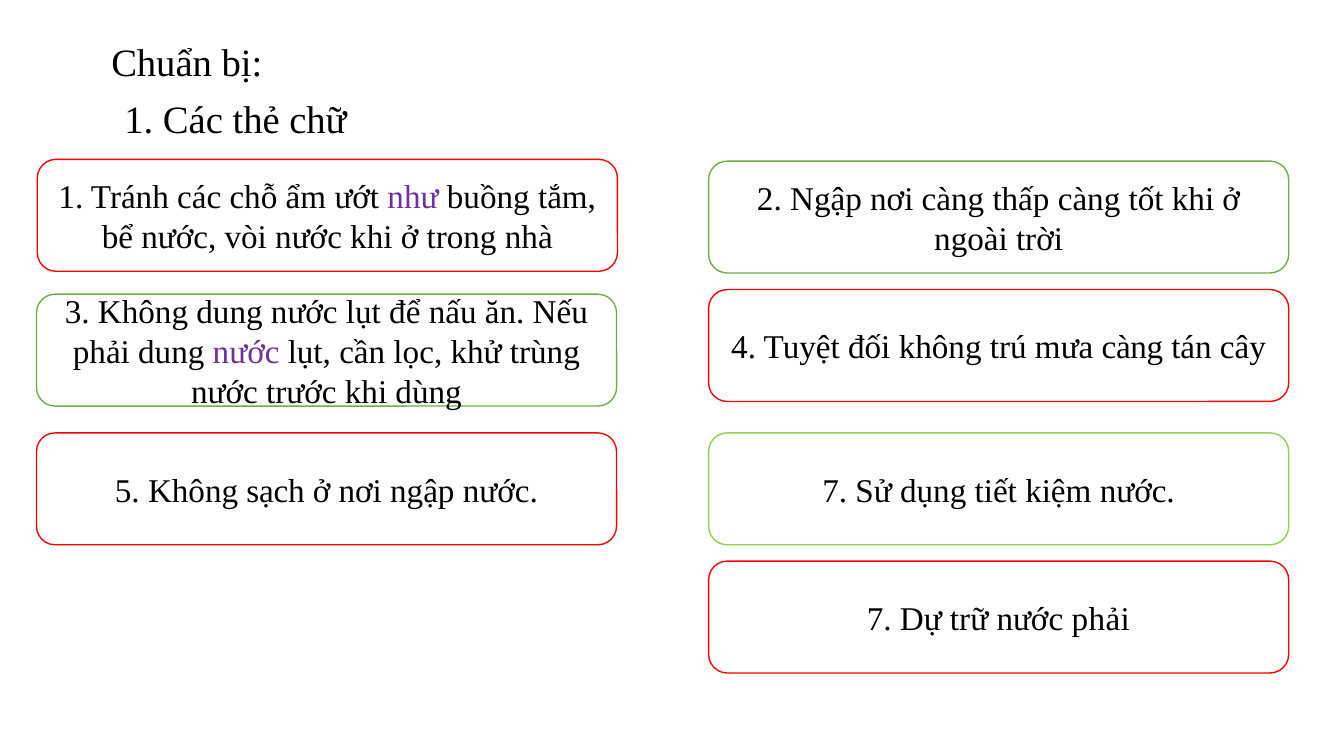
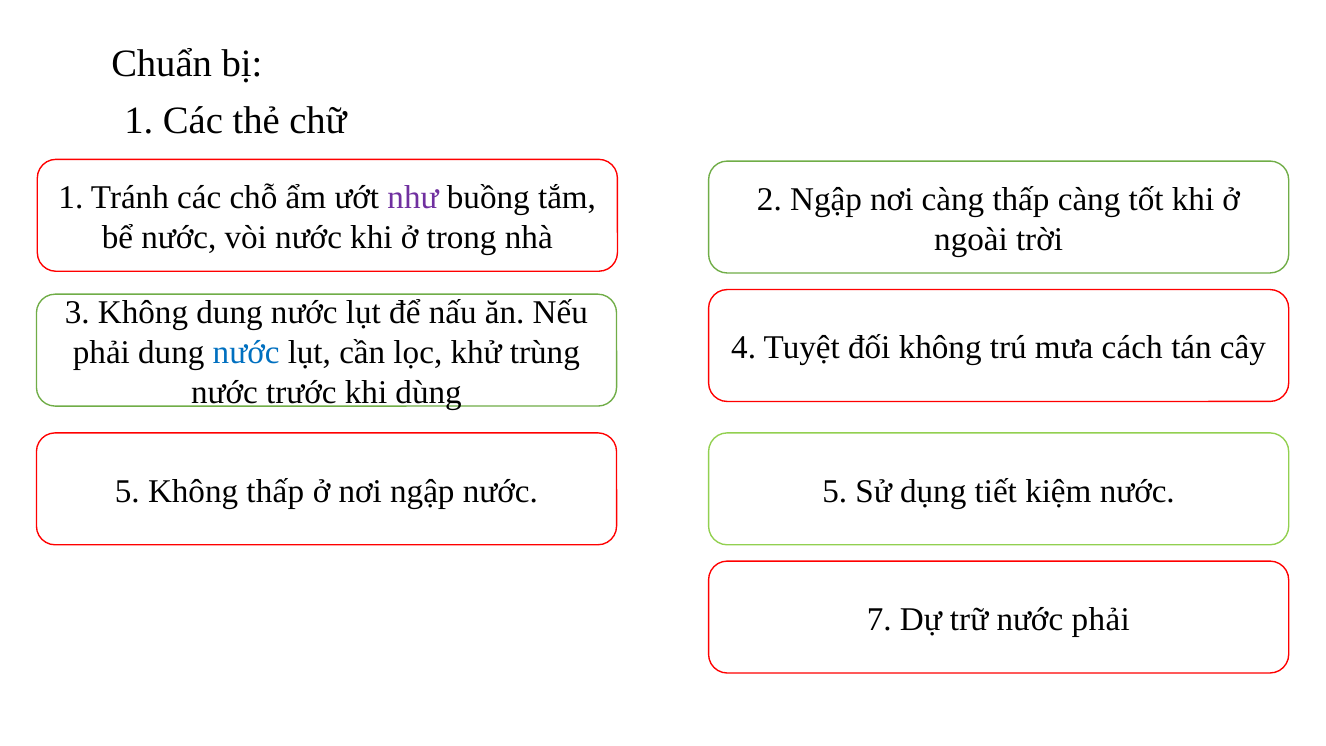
mưa càng: càng -> cách
nước at (246, 352) colour: purple -> blue
Không sạch: sạch -> thấp
ngập nước 7: 7 -> 5
